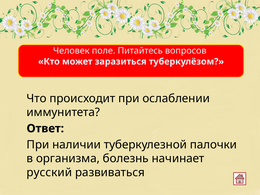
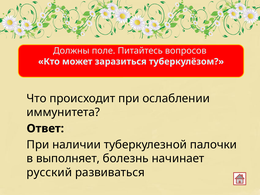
Человек: Человек -> Должны
организма: организма -> выполняет
